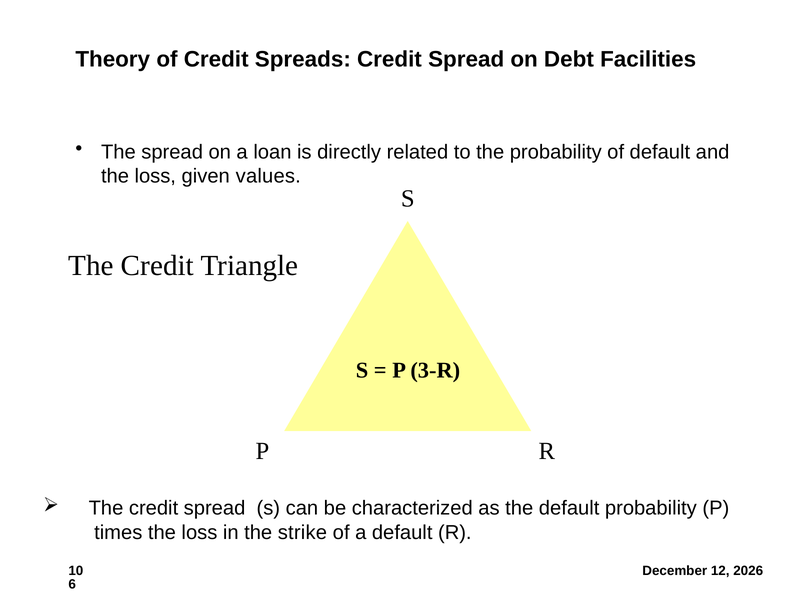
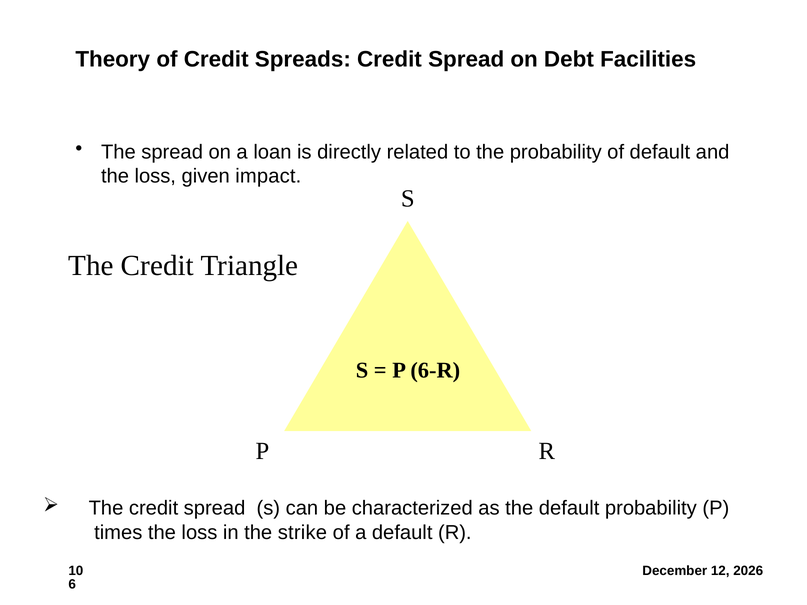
values: values -> impact
3-R: 3-R -> 6-R
